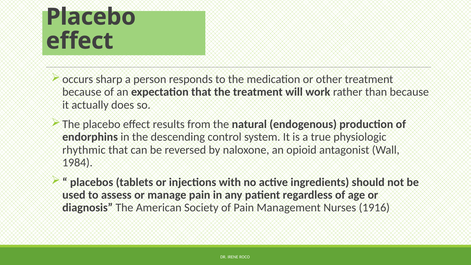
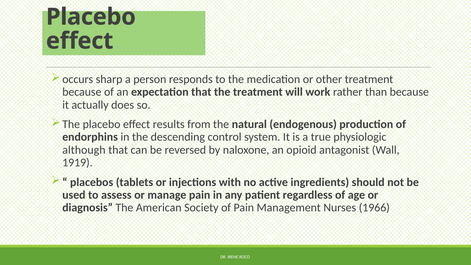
rhythmic: rhythmic -> although
1984: 1984 -> 1919
1916: 1916 -> 1966
